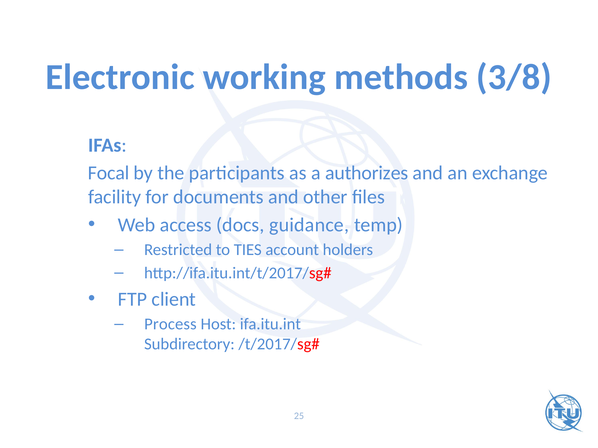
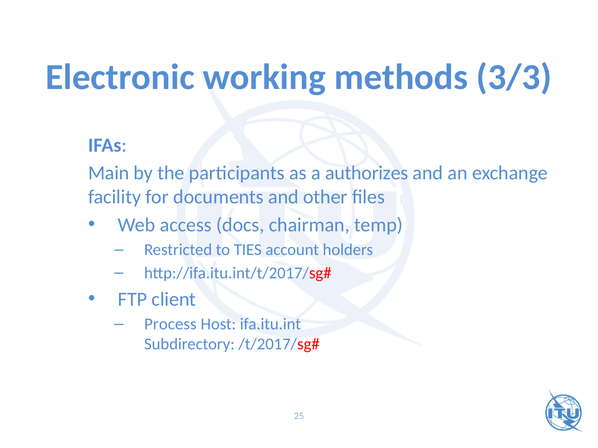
3/8: 3/8 -> 3/3
Focal: Focal -> Main
guidance: guidance -> chairman
